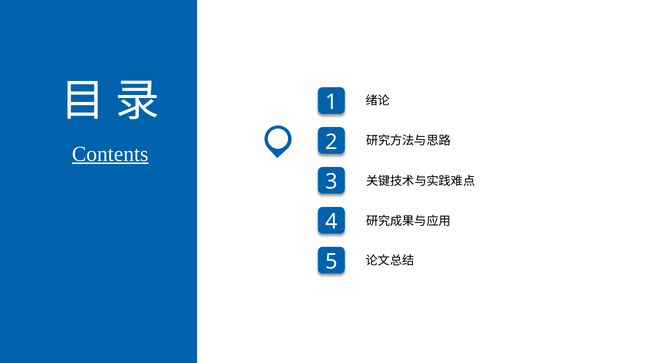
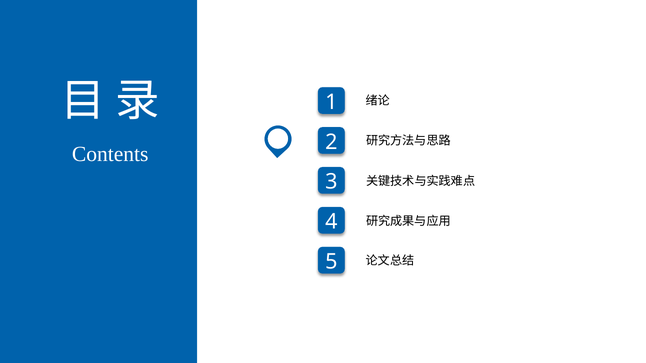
Contents underline: present -> none
